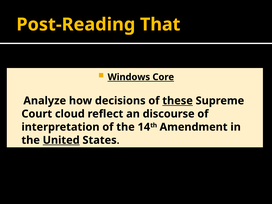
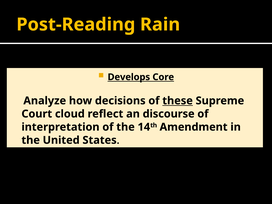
That: That -> Rain
Windows: Windows -> Develops
United underline: present -> none
